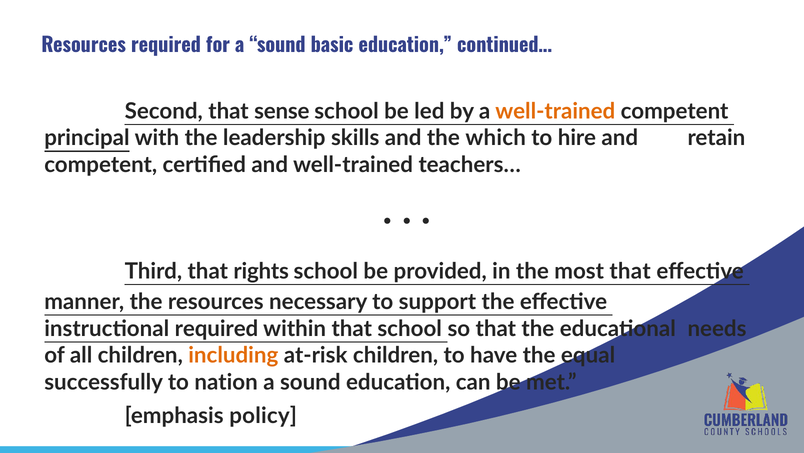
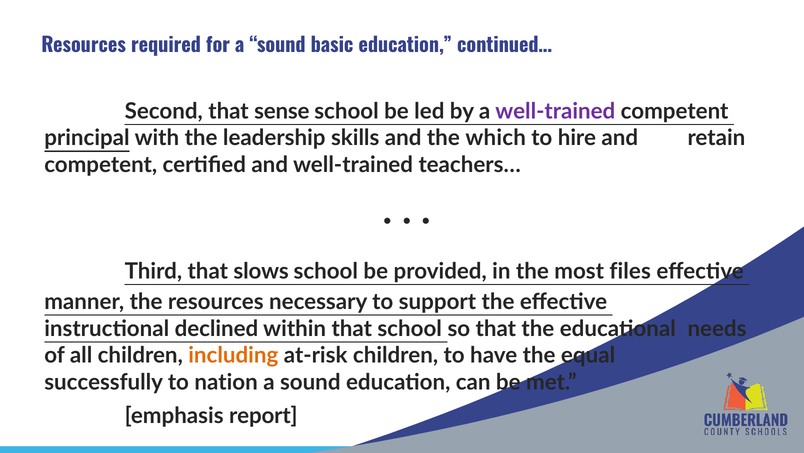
well-trained at (555, 111) colour: orange -> purple
rights: rights -> slows
most that: that -> files
instructional required: required -> declined
policy: policy -> report
